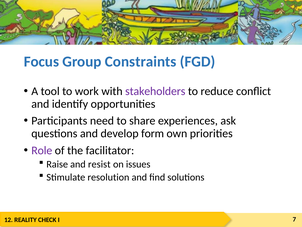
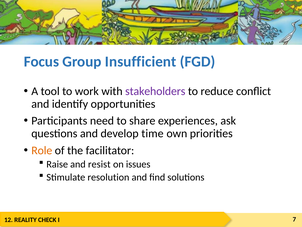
Constraints: Constraints -> Insufficient
form: form -> time
Role colour: purple -> orange
